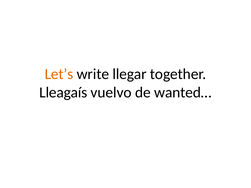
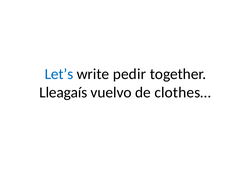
Let’s colour: orange -> blue
llegar: llegar -> pedir
wanted…: wanted… -> clothes…
